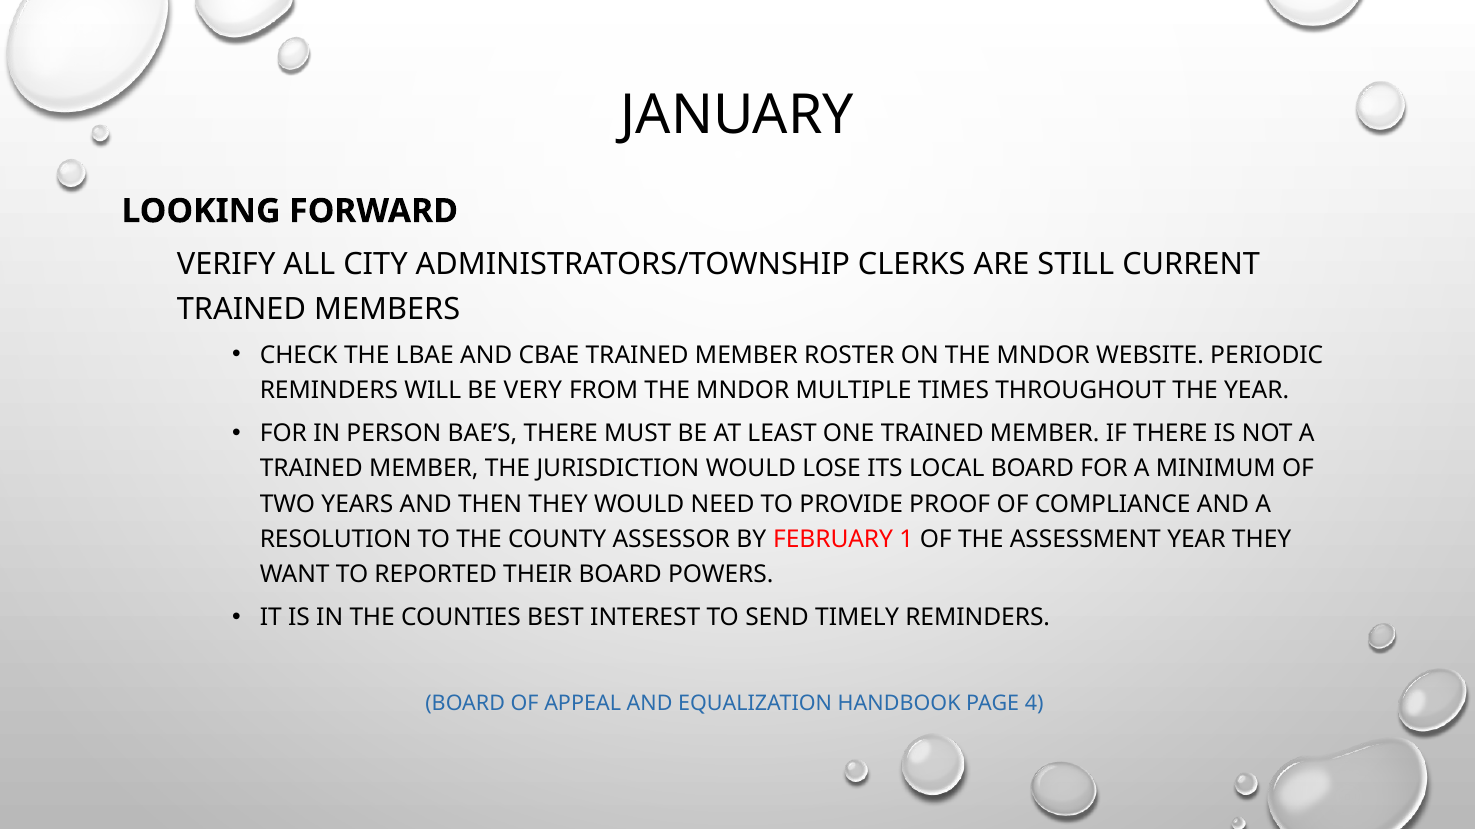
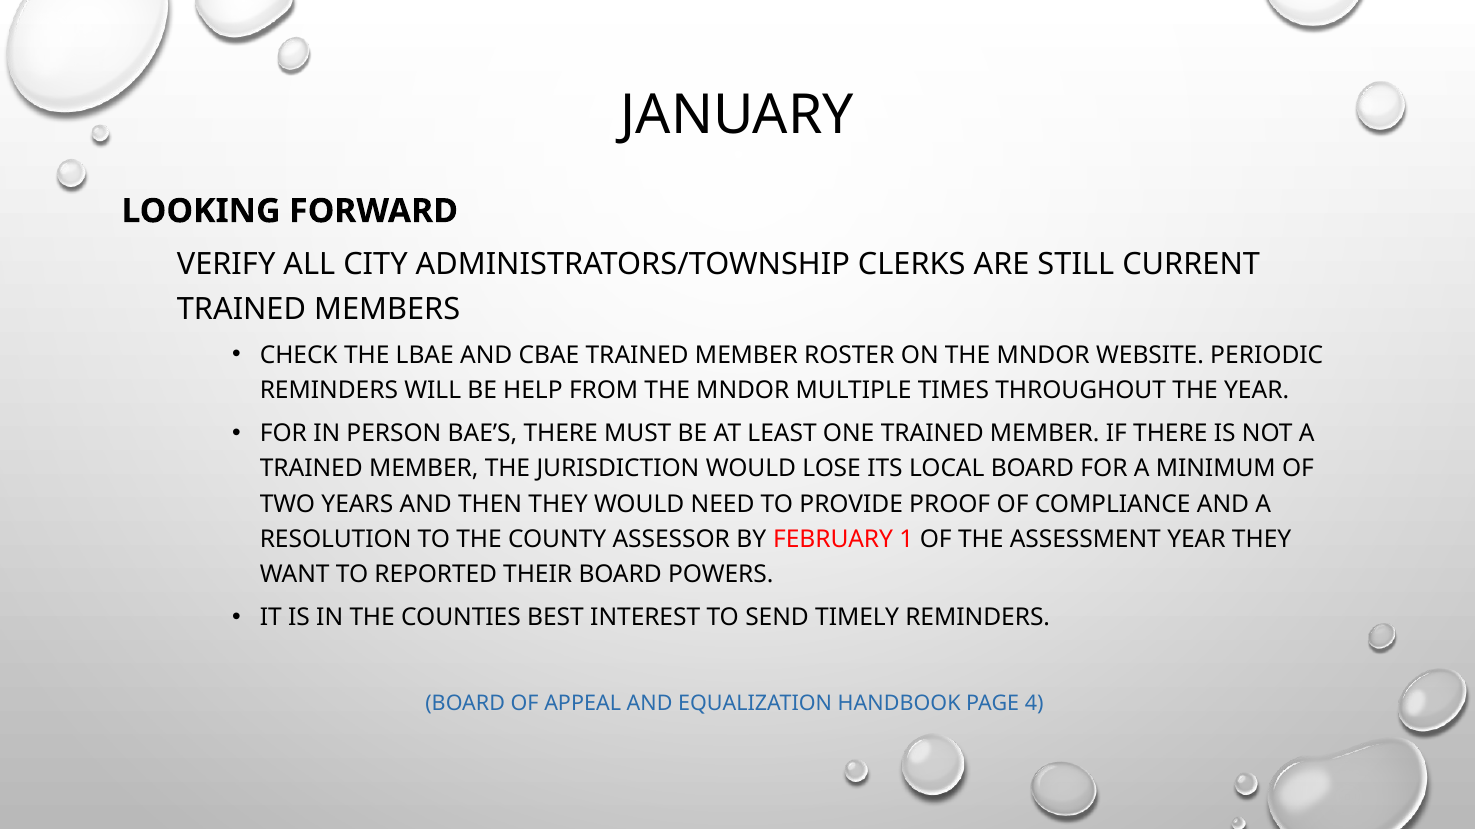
VERY: VERY -> HELP
